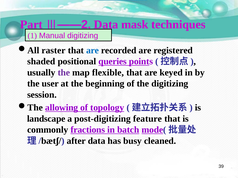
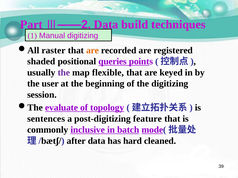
mask: mask -> build
are at (93, 50) colour: blue -> orange
allowing: allowing -> evaluate
landscape: landscape -> sentences
fractions: fractions -> inclusive
busy: busy -> hard
